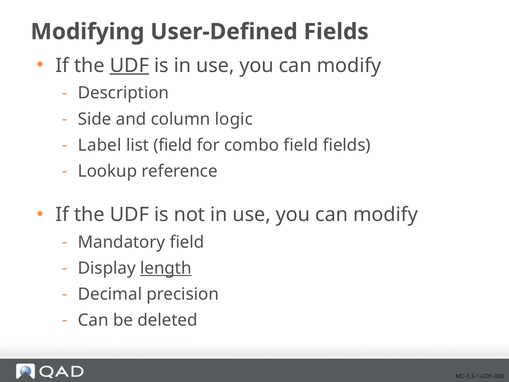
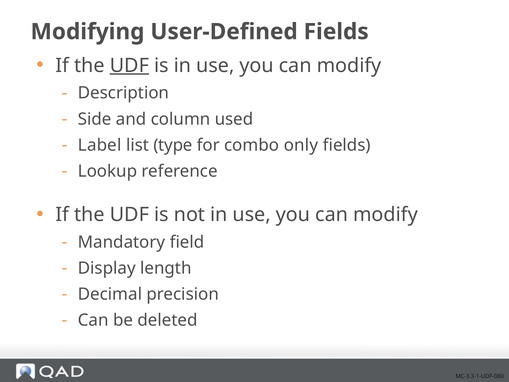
logic: logic -> used
list field: field -> type
combo field: field -> only
length underline: present -> none
